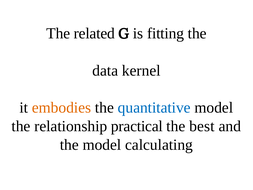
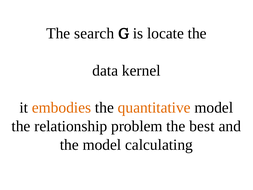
related: related -> search
fitting: fitting -> locate
quantitative colour: blue -> orange
practical: practical -> problem
